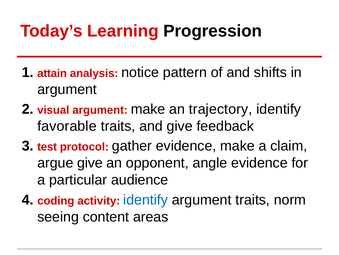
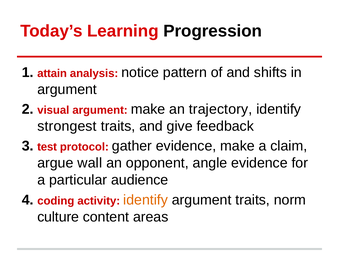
favorable: favorable -> strongest
argue give: give -> wall
identify at (146, 199) colour: blue -> orange
seeing: seeing -> culture
